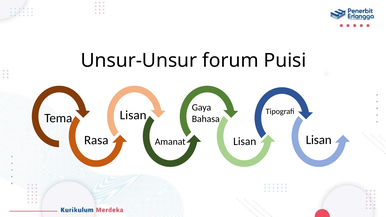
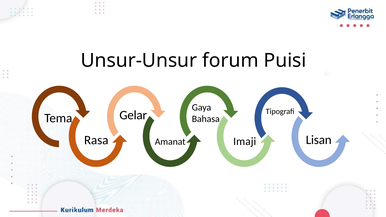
Lisan at (133, 115): Lisan -> Gelar
Lisan at (245, 142): Lisan -> Imaji
